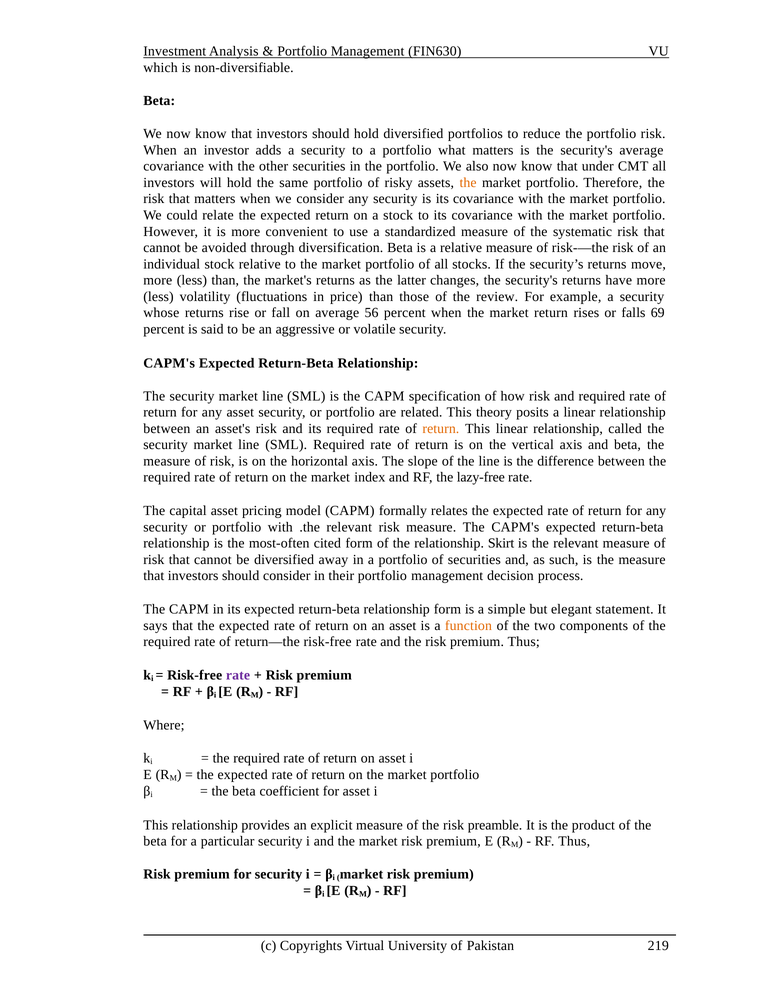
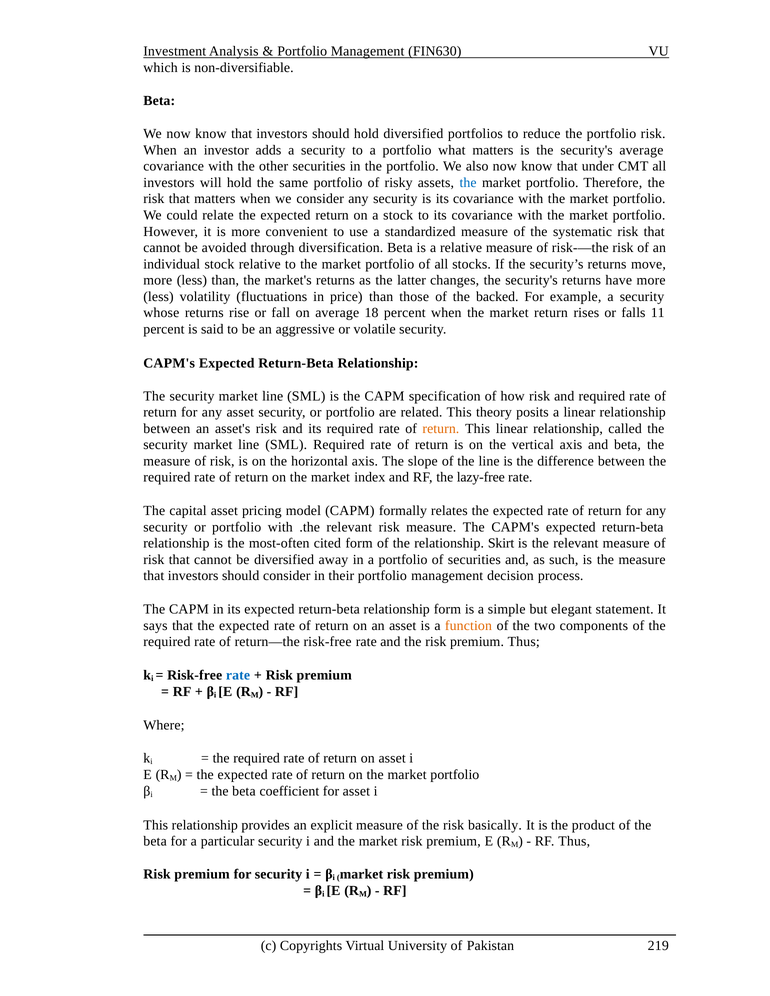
the at (468, 183) colour: orange -> blue
review: review -> backed
56: 56 -> 18
69: 69 -> 11
rate at (238, 676) colour: purple -> blue
preamble: preamble -> basically
